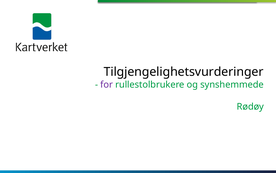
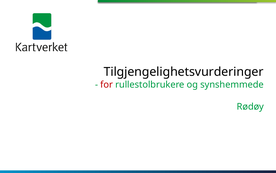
for colour: purple -> red
